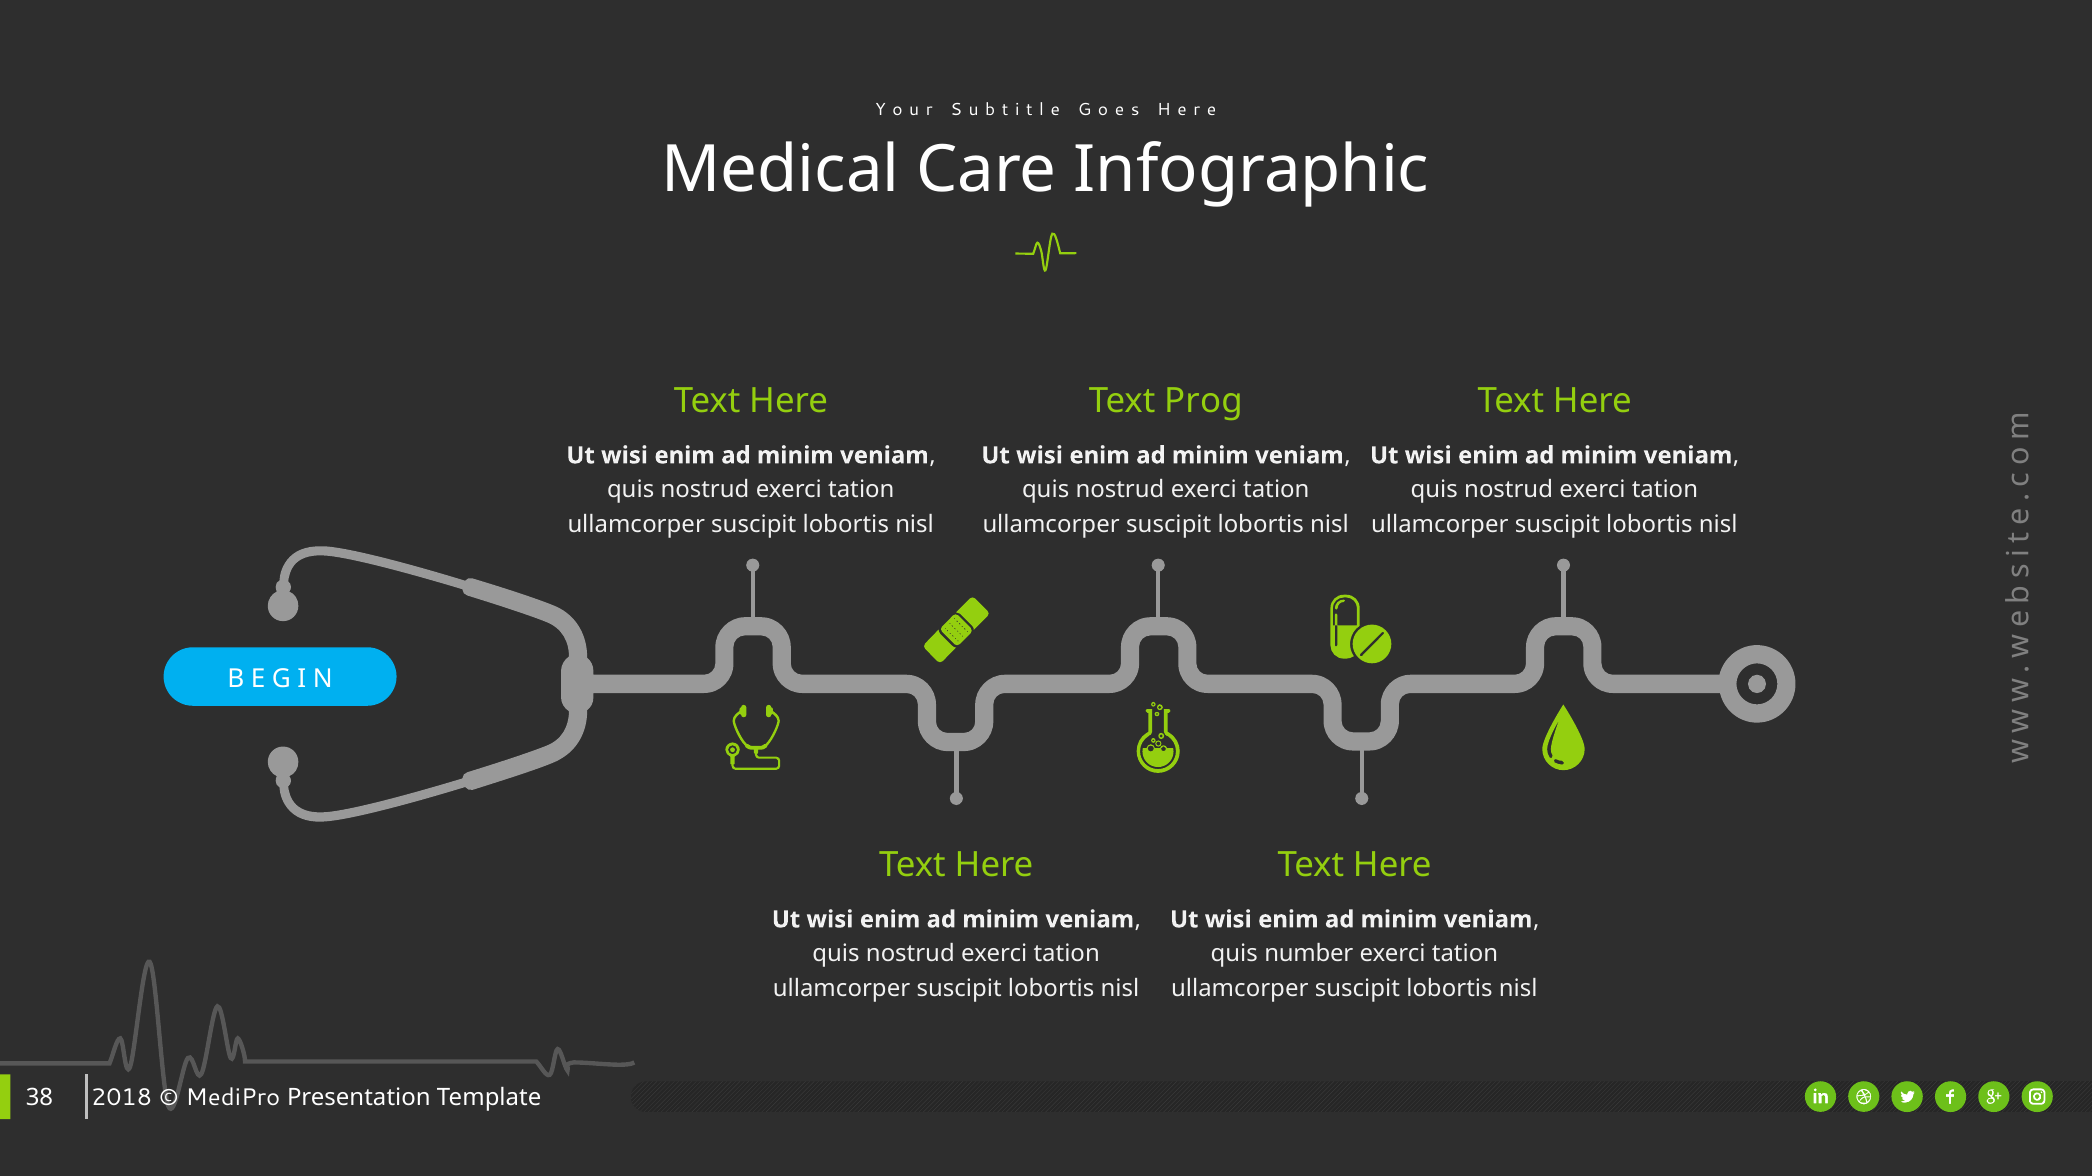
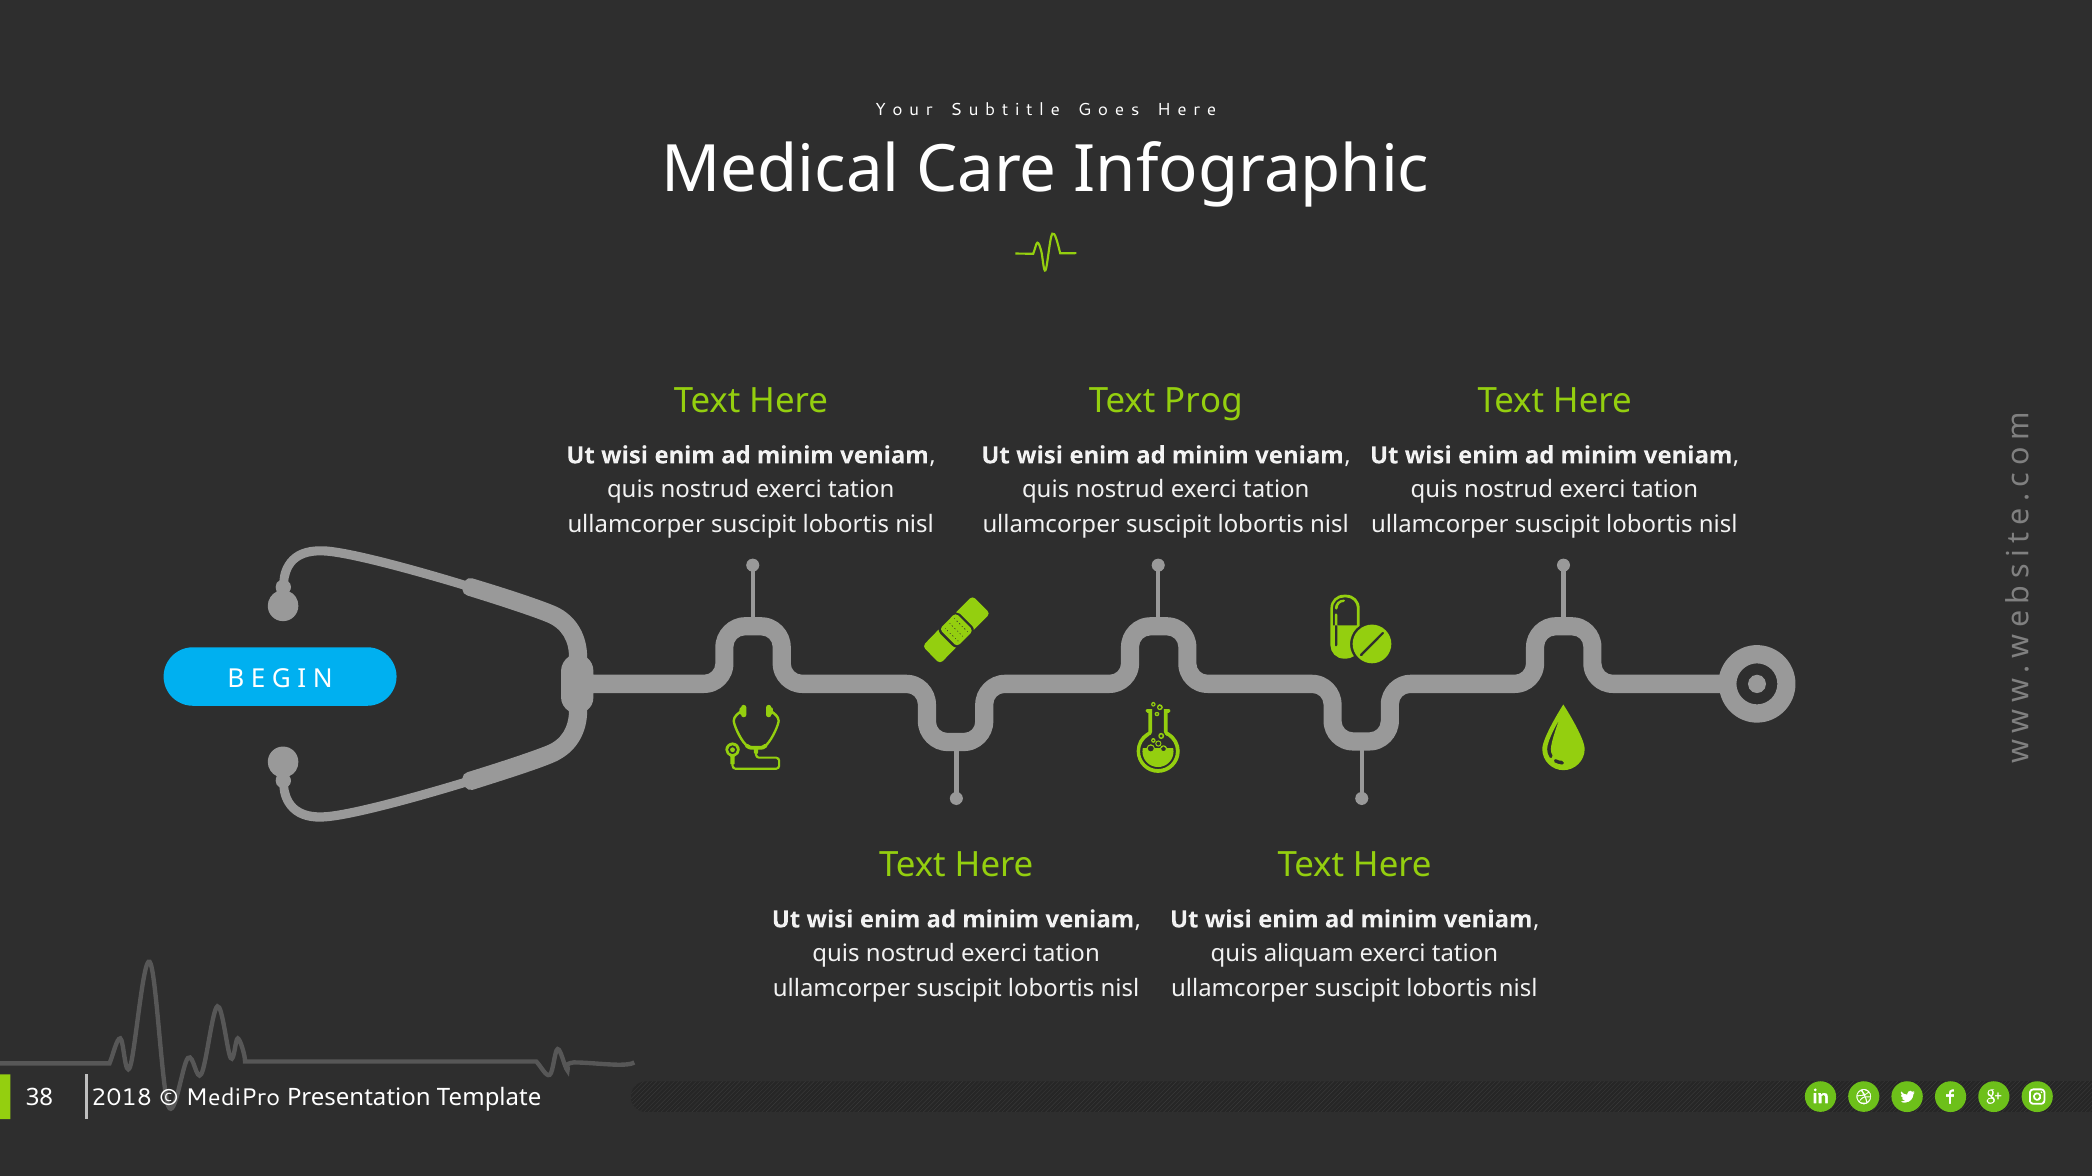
number: number -> aliquam
